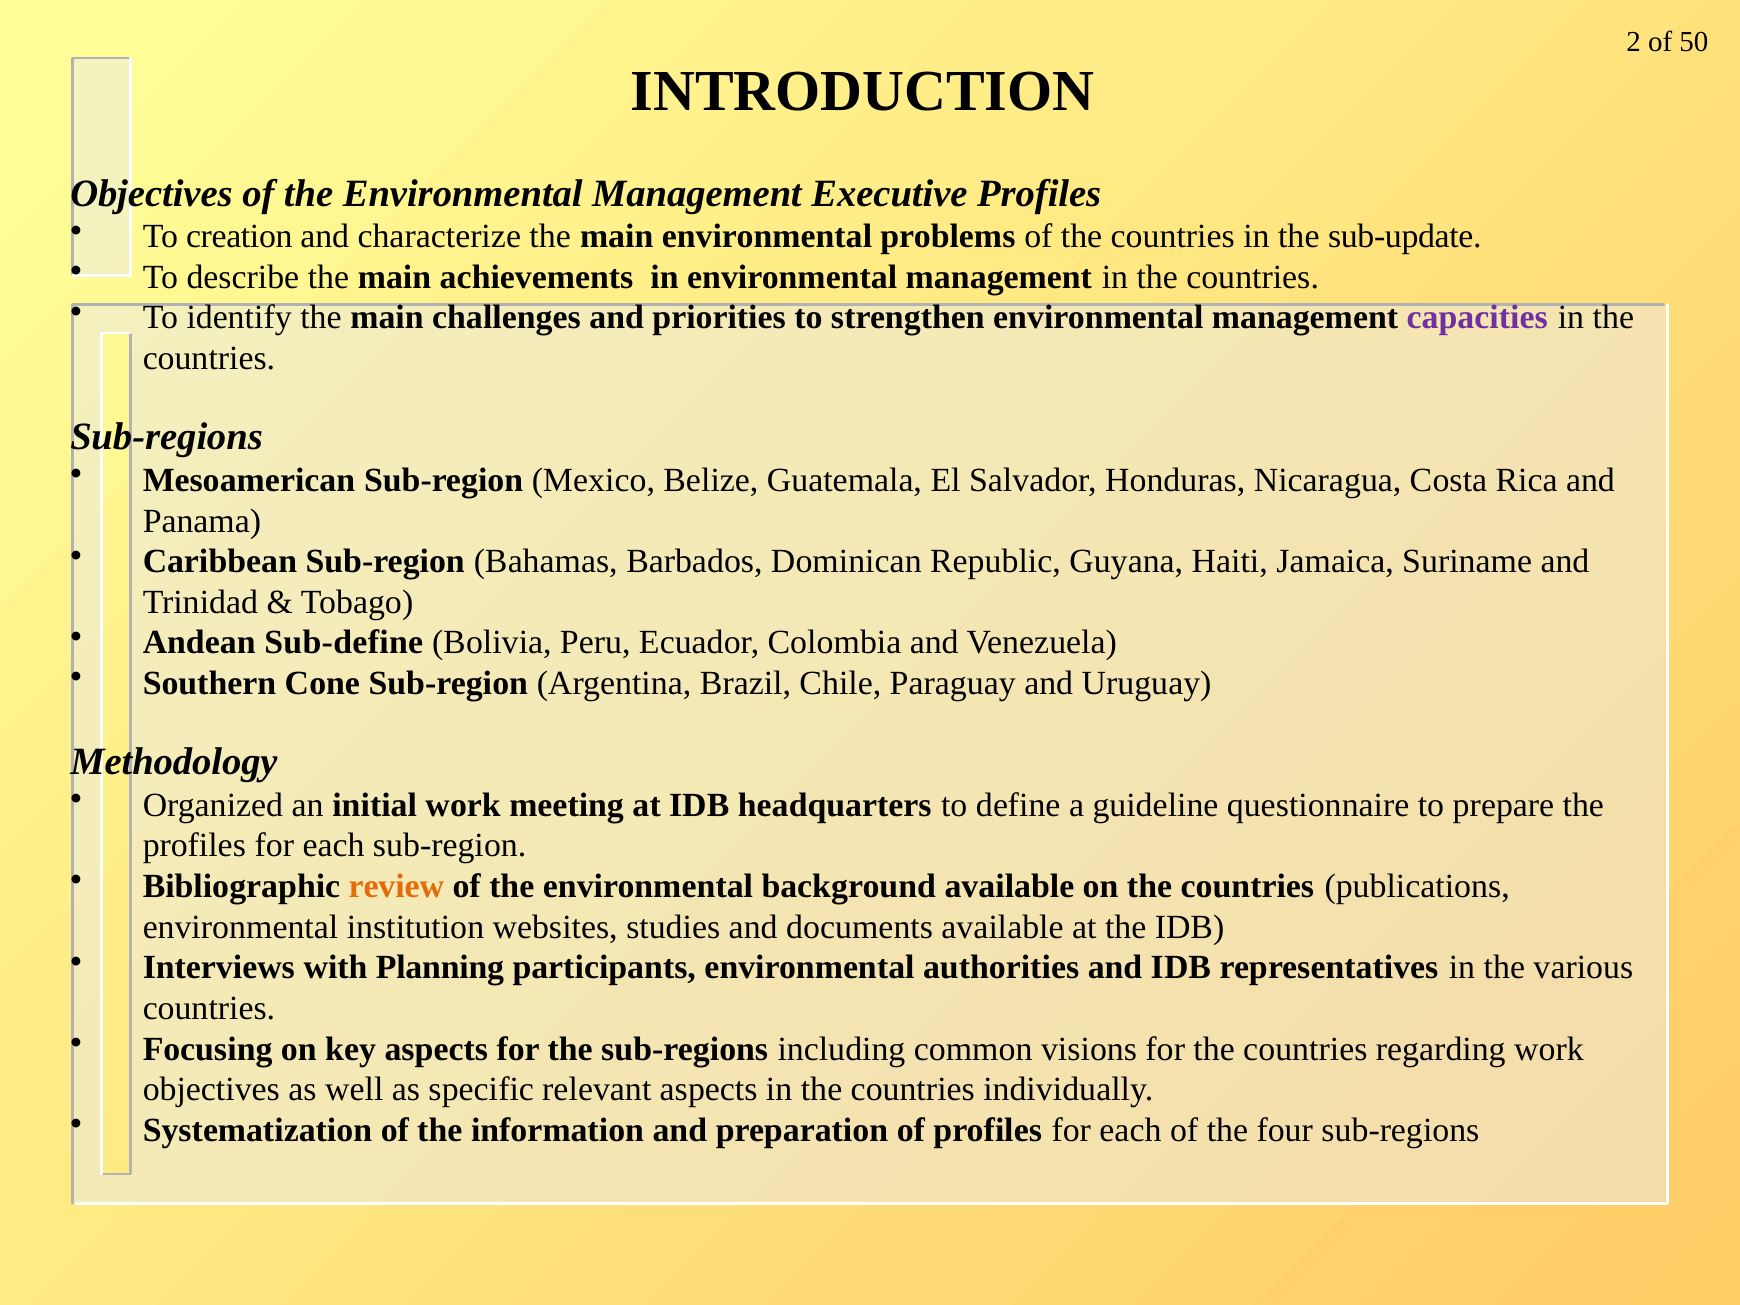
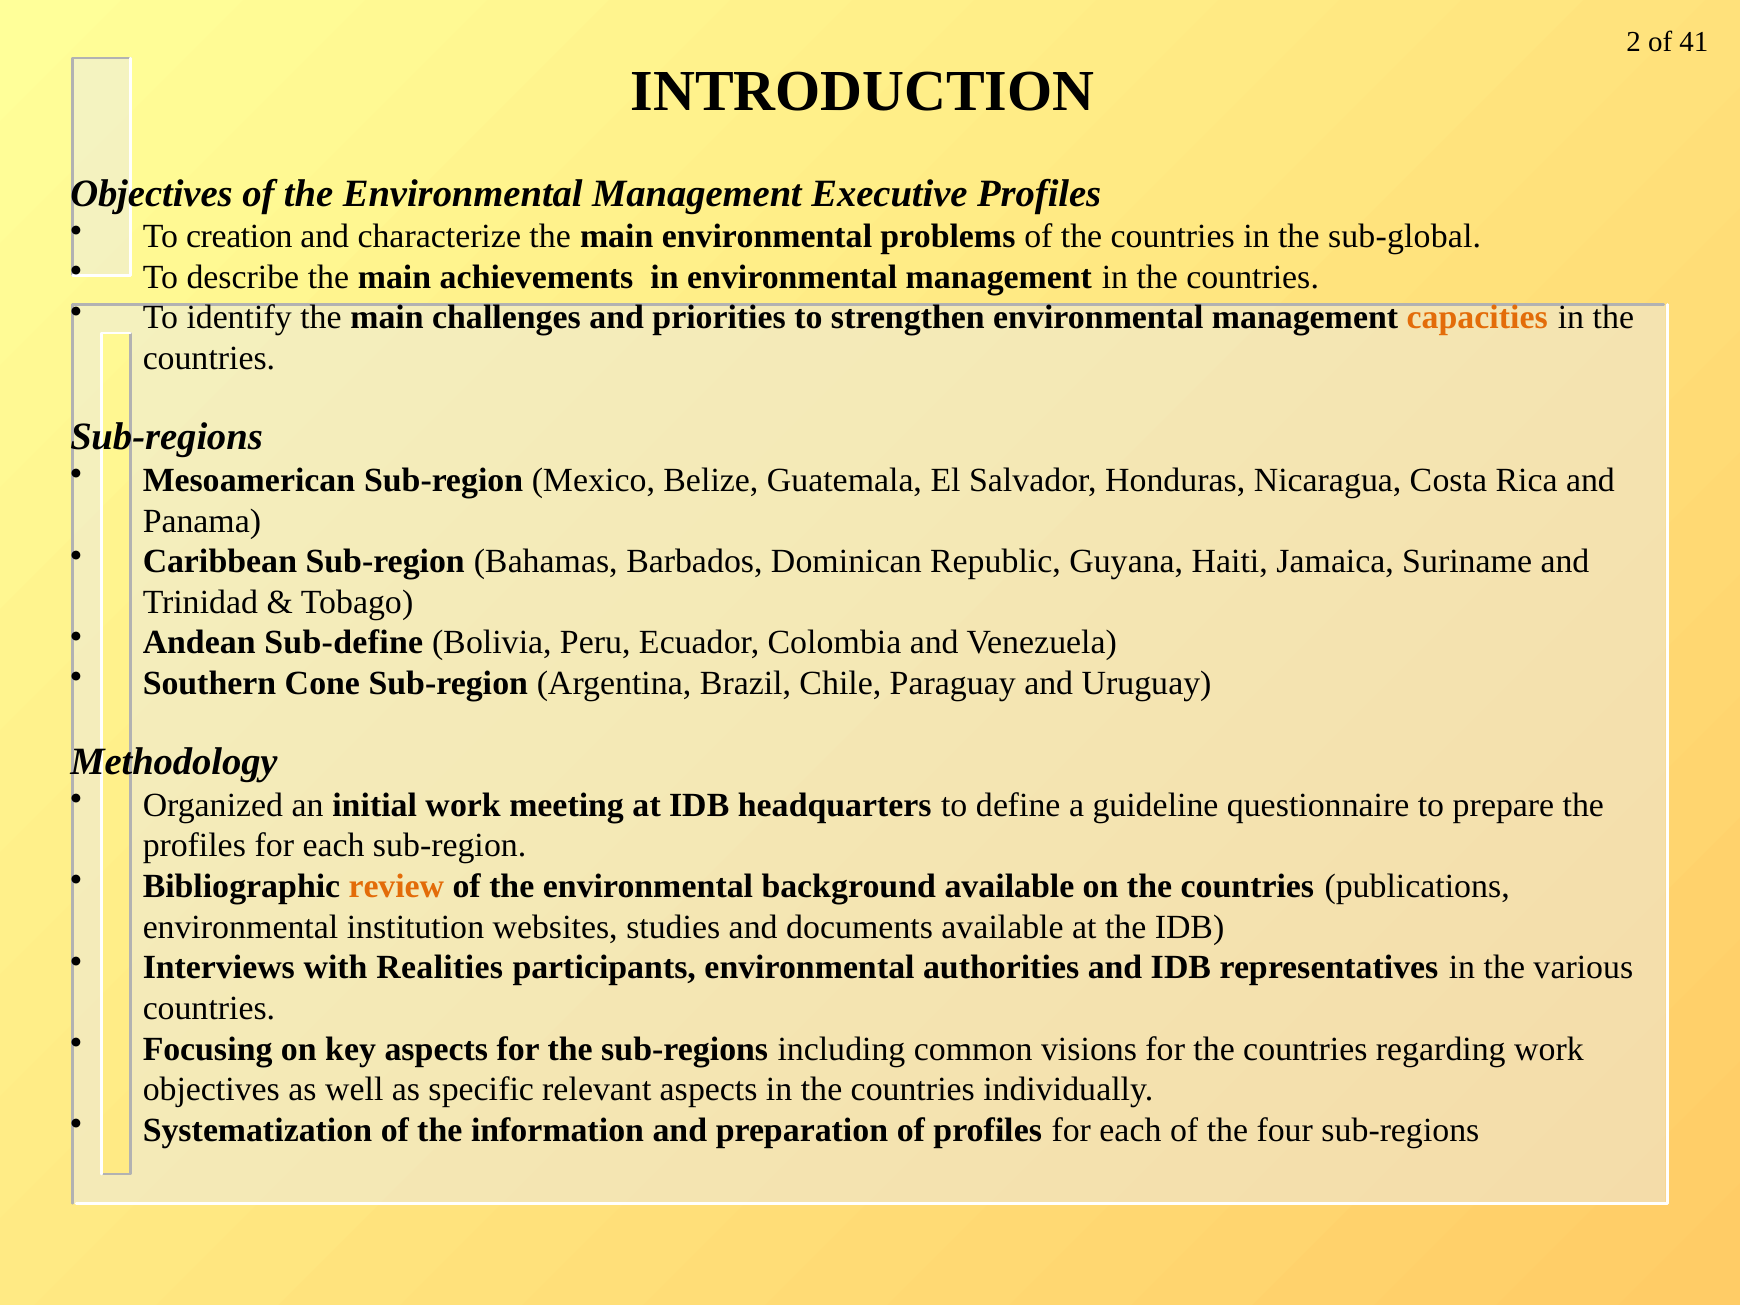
50: 50 -> 41
sub-update: sub-update -> sub-global
capacities colour: purple -> orange
Planning: Planning -> Realities
